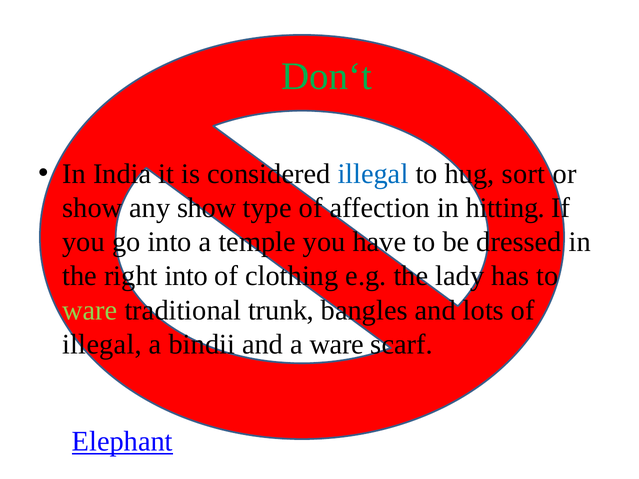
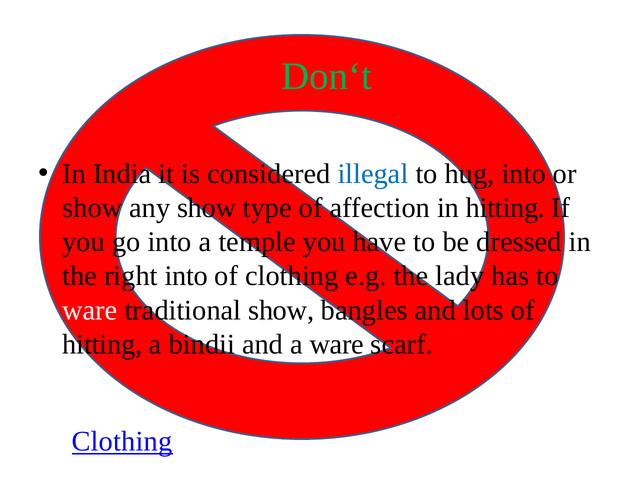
hug sort: sort -> into
ware at (90, 310) colour: light green -> white
traditional trunk: trunk -> show
illegal at (102, 344): illegal -> hitting
Elephant at (122, 442): Elephant -> Clothing
